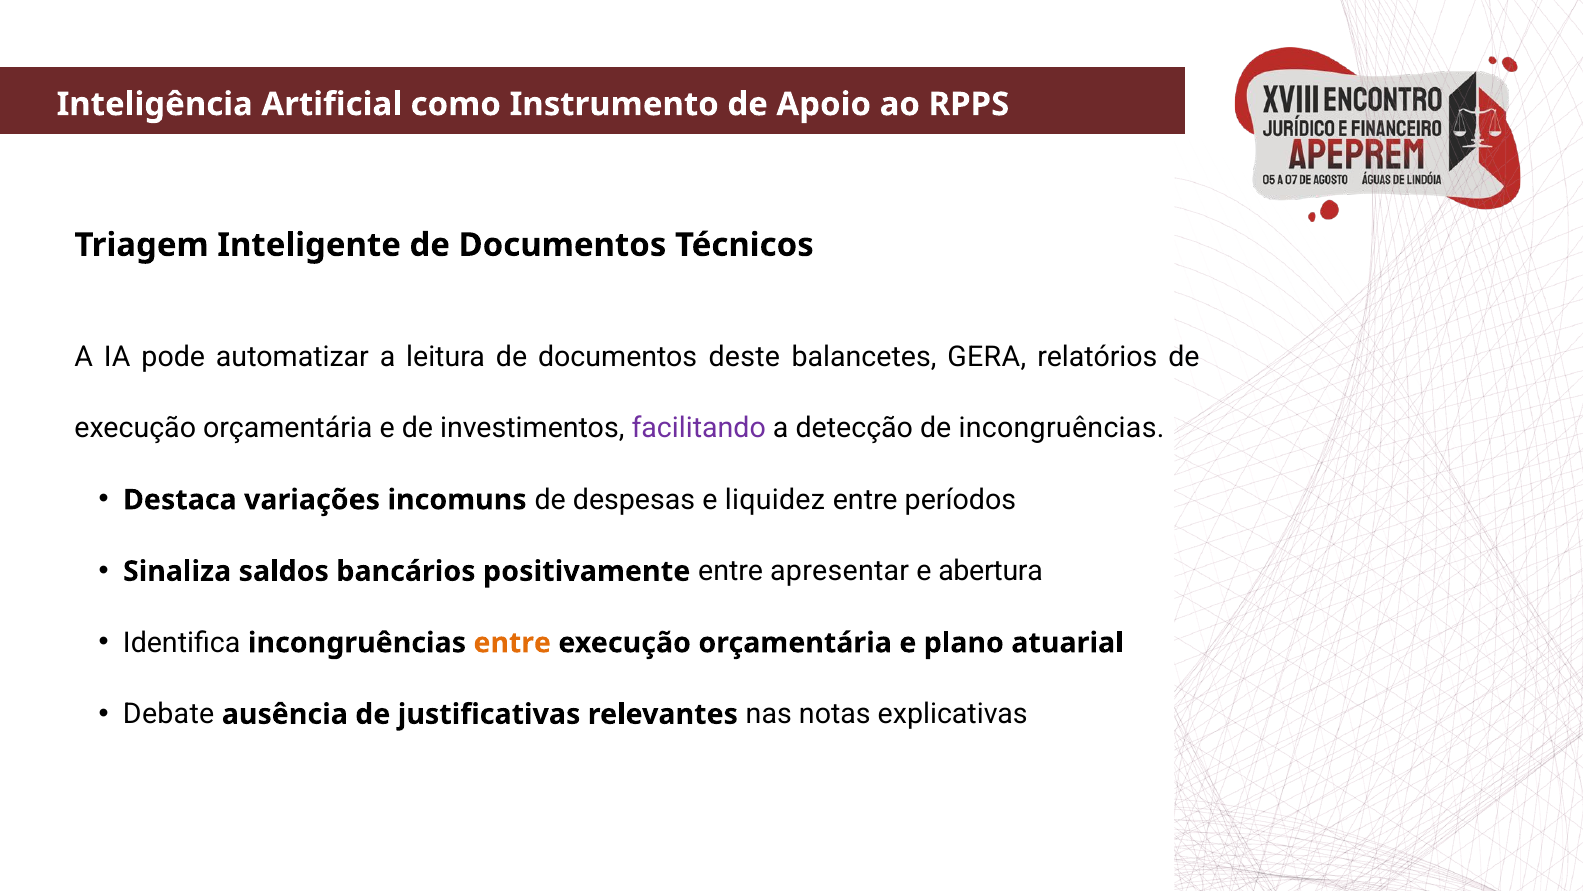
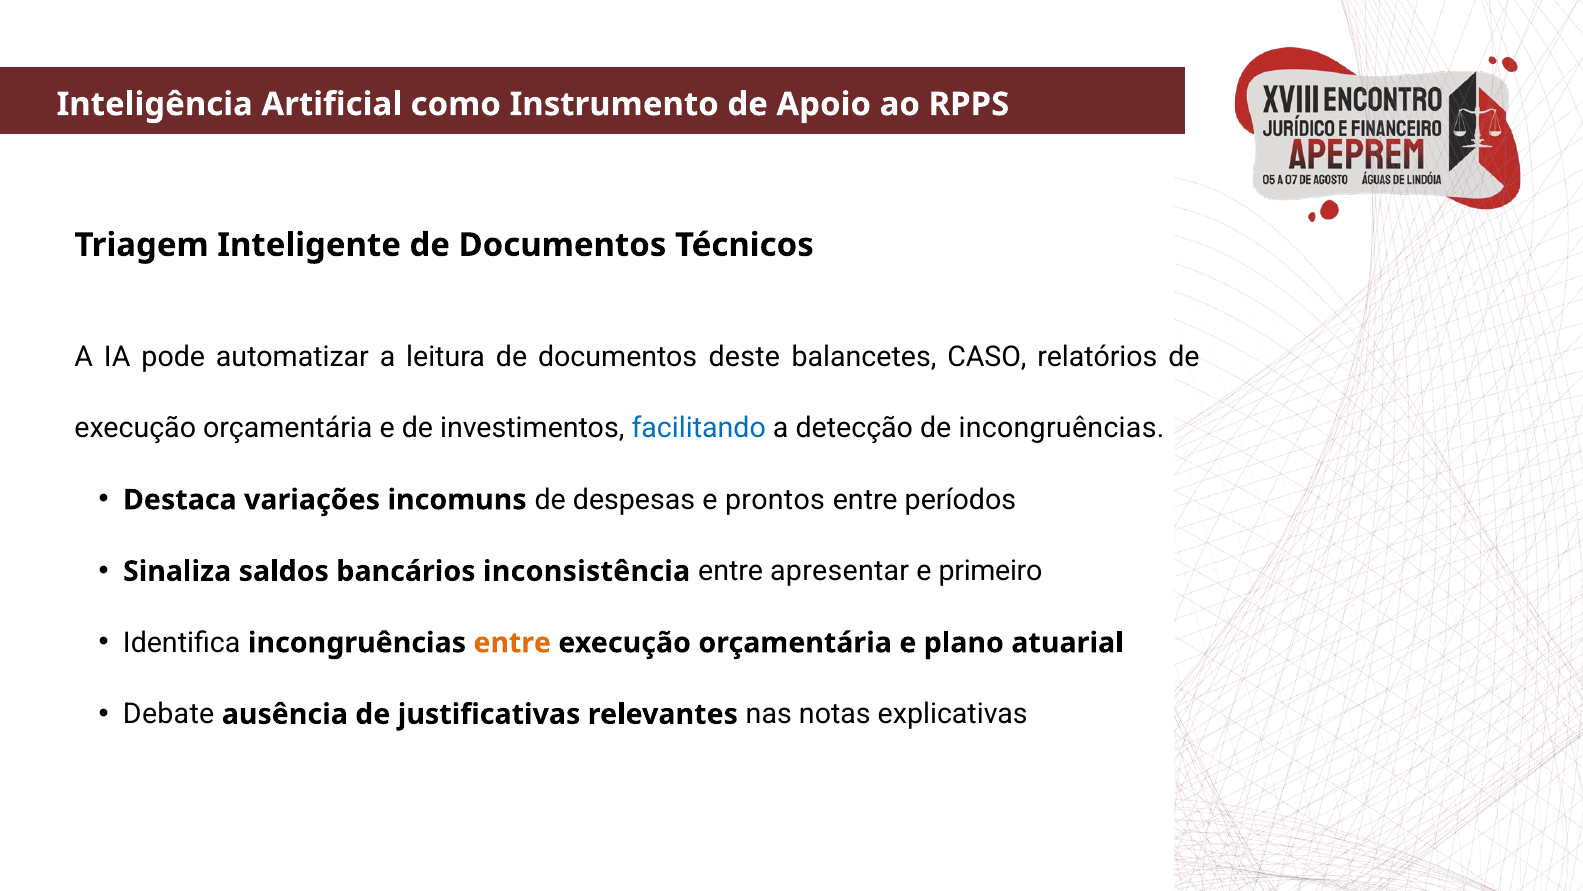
GERA: GERA -> CASO
facilitando colour: purple -> blue
liquidez: liquidez -> prontos
positivamente: positivamente -> inconsistência
abertura: abertura -> primeiro
